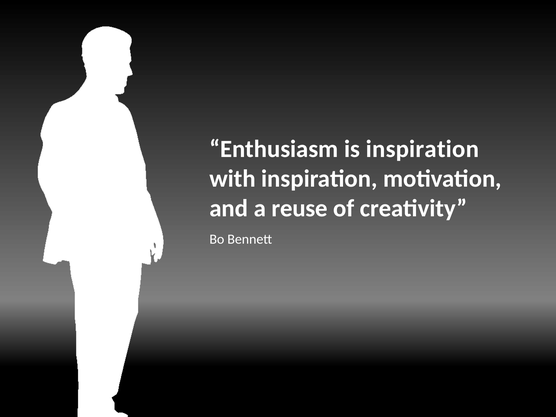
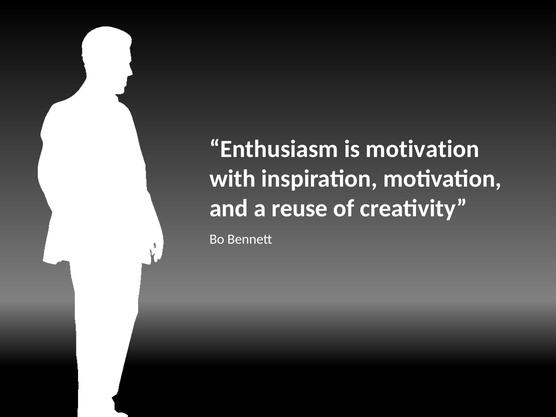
is inspiration: inspiration -> motivation
